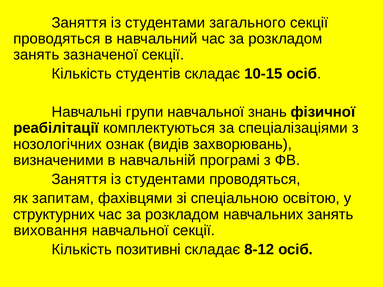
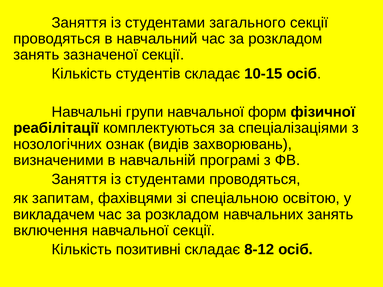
знань: знань -> форм
структурних: структурних -> викладачем
виховання: виховання -> включення
